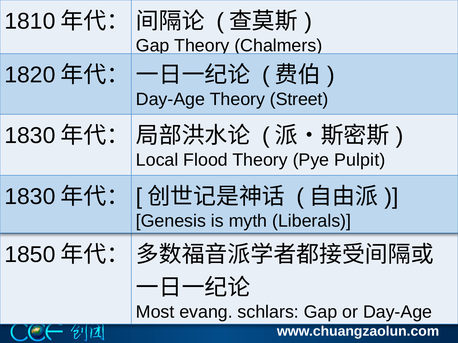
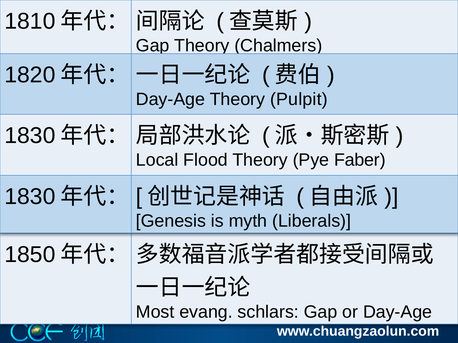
Street: Street -> Pulpit
Pulpit: Pulpit -> Faber
